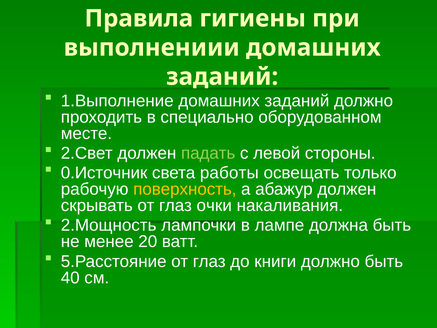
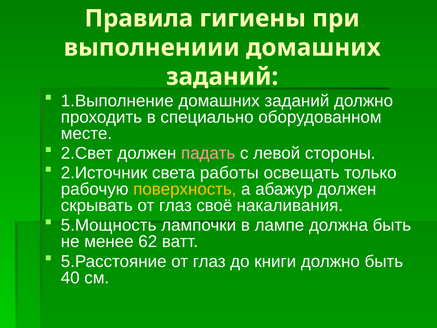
падать colour: light green -> pink
0.Источник: 0.Источник -> 2.Источник
очки: очки -> своё
2.Мощность: 2.Мощность -> 5.Мощность
20: 20 -> 62
